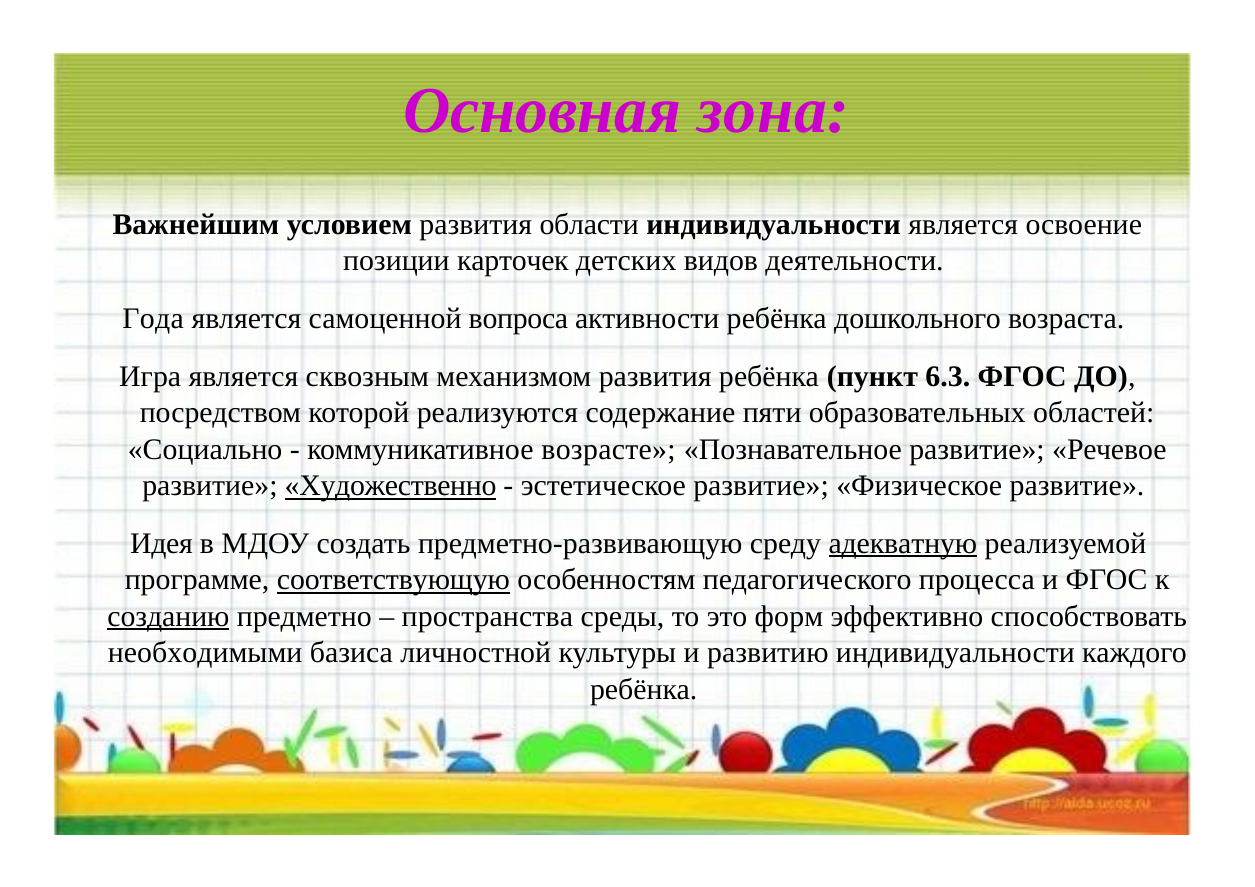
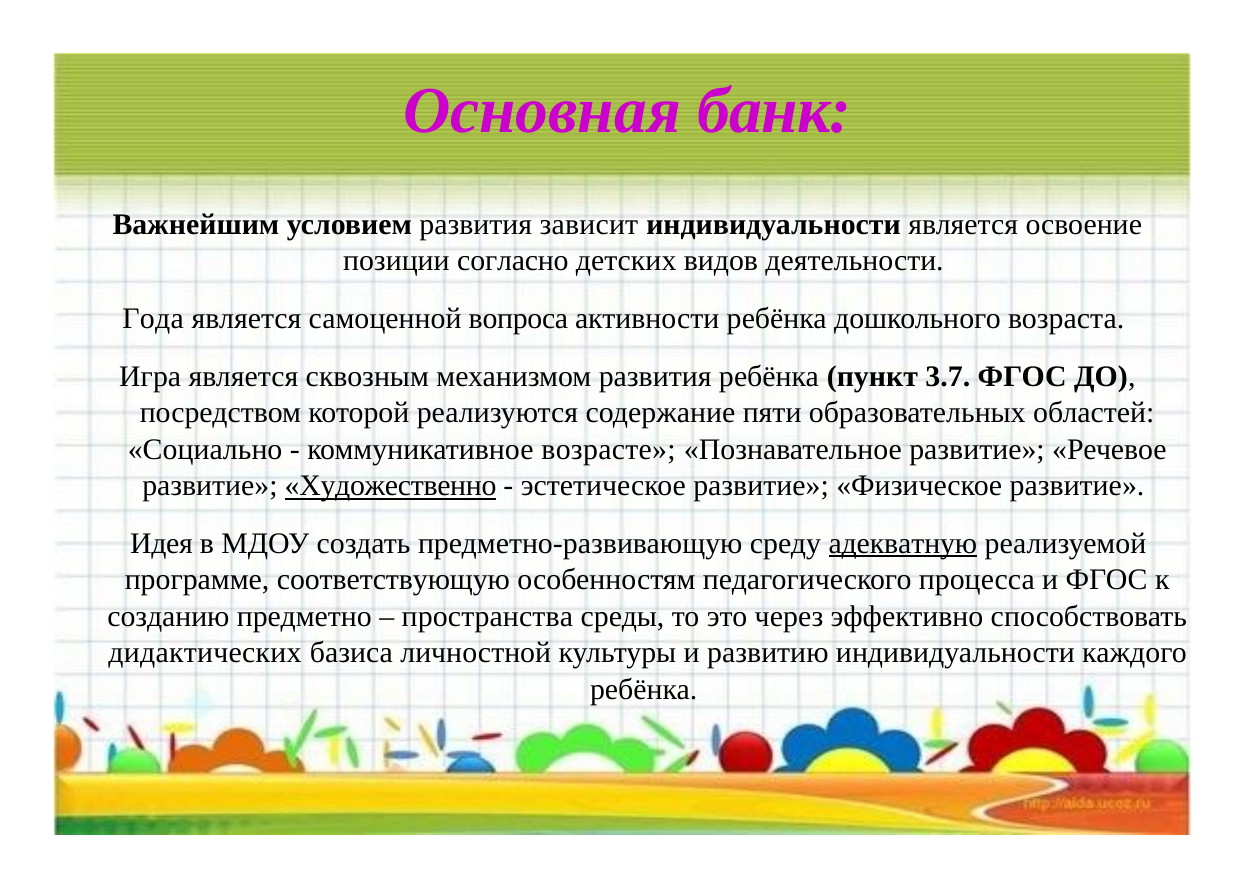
зона: зона -> банк
области: области -> зависит
карточек: карточек -> согласно
6.3: 6.3 -> 3.7
соответствующую underline: present -> none
созданию underline: present -> none
форм: форм -> через
необходимыми: необходимыми -> дидактических
